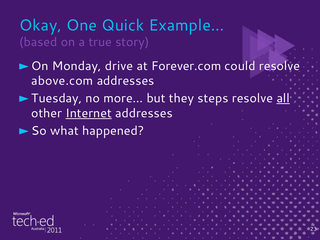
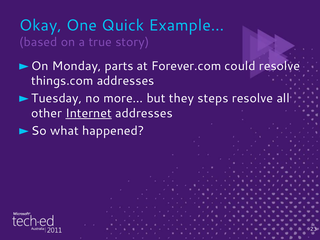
drive: drive -> parts
above.com: above.com -> things.com
all underline: present -> none
